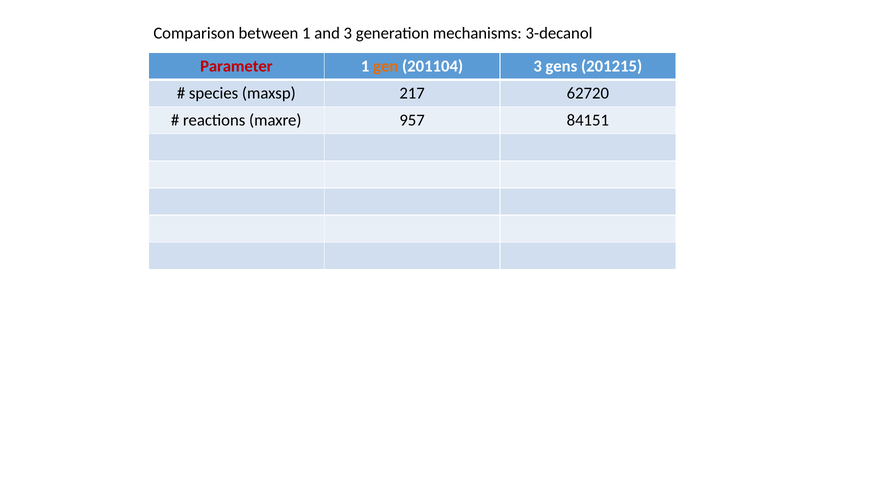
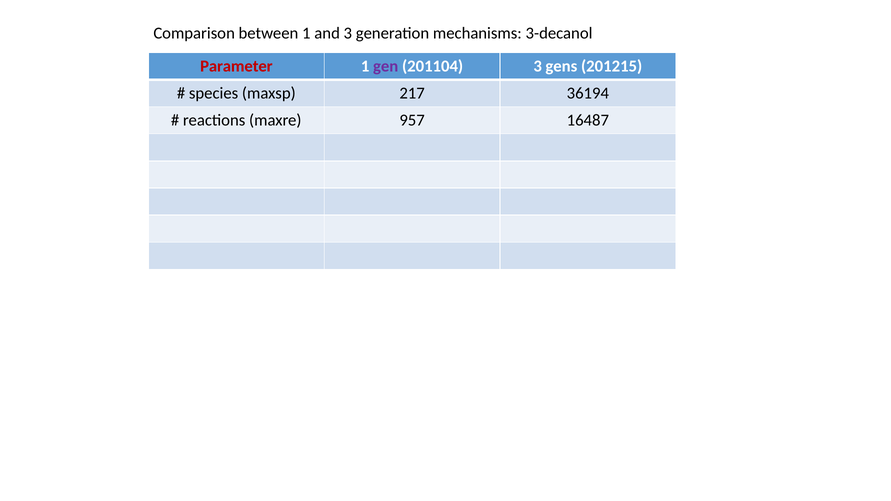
gen colour: orange -> purple
62720: 62720 -> 36194
84151: 84151 -> 16487
